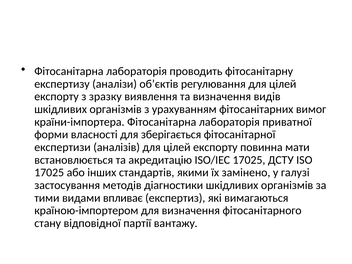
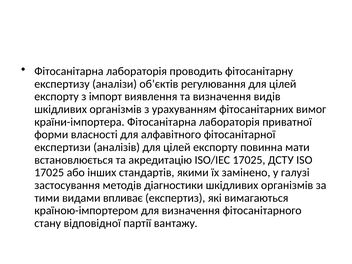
зразку: зразку -> імпорт
зберігається: зберігається -> алфавітного
